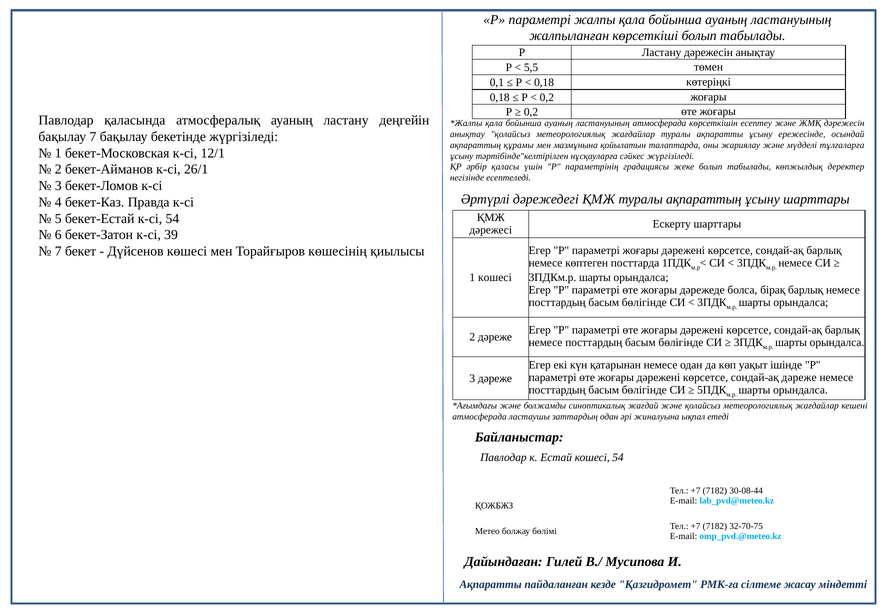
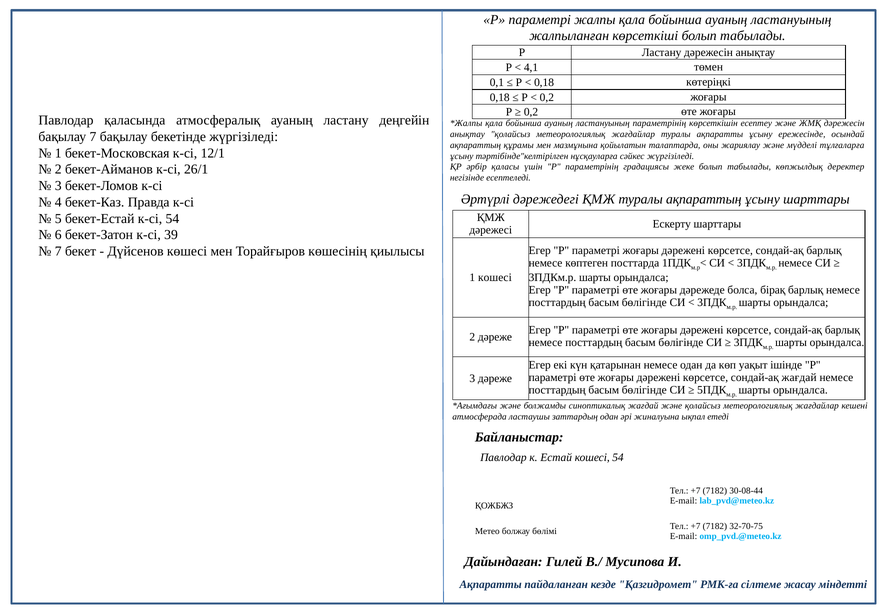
5,5: 5,5 -> 4,1
ластануының атмосферада: атмосферада -> параметрінің
сондай-ақ дәреже: дәреже -> жағдай
